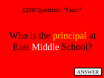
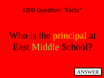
Middle colour: white -> light green
